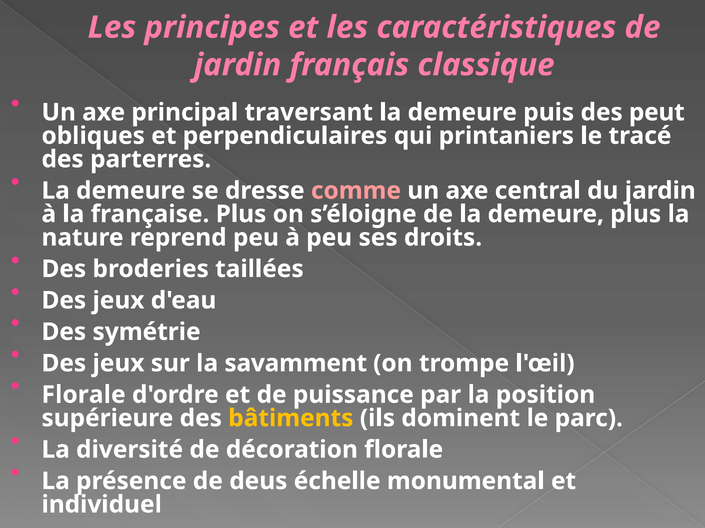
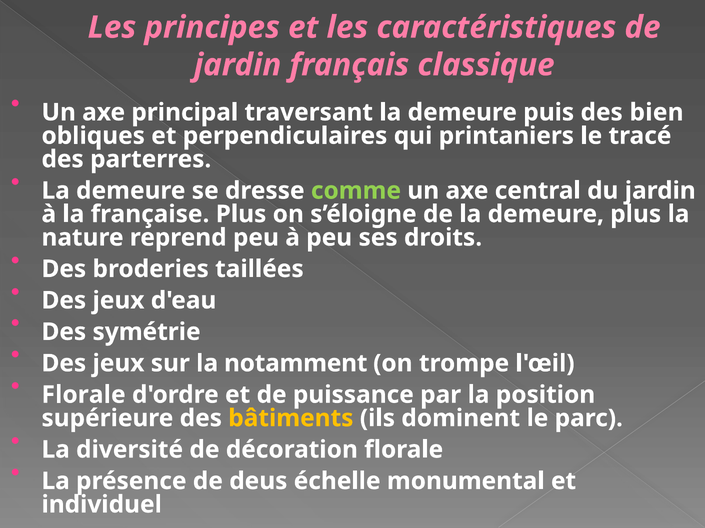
peut: peut -> bien
comme colour: pink -> light green
savamment: savamment -> notamment
